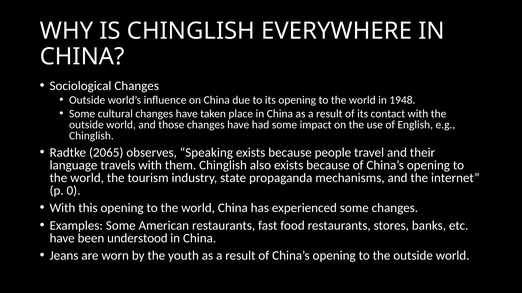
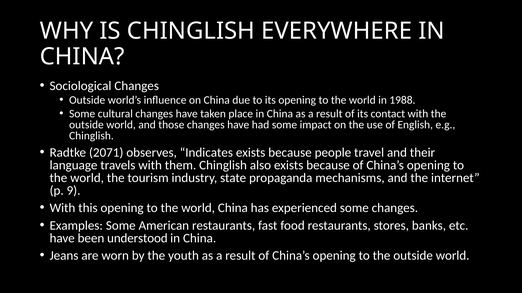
1948: 1948 -> 1988
2065: 2065 -> 2071
Speaking: Speaking -> Indicates
0: 0 -> 9
